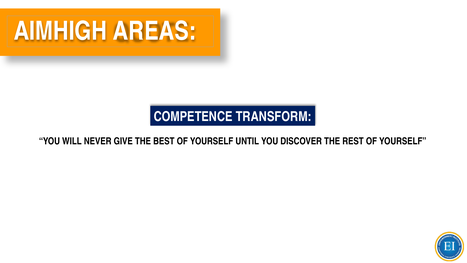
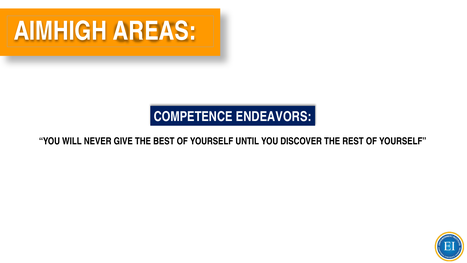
TRANSFORM: TRANSFORM -> ENDEAVORS
